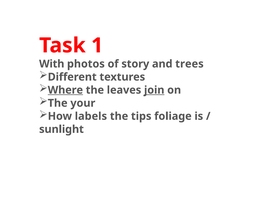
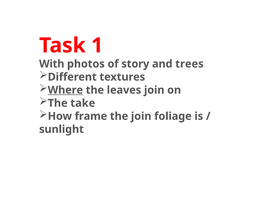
join at (154, 90) underline: present -> none
your: your -> take
labels: labels -> frame
the tips: tips -> join
